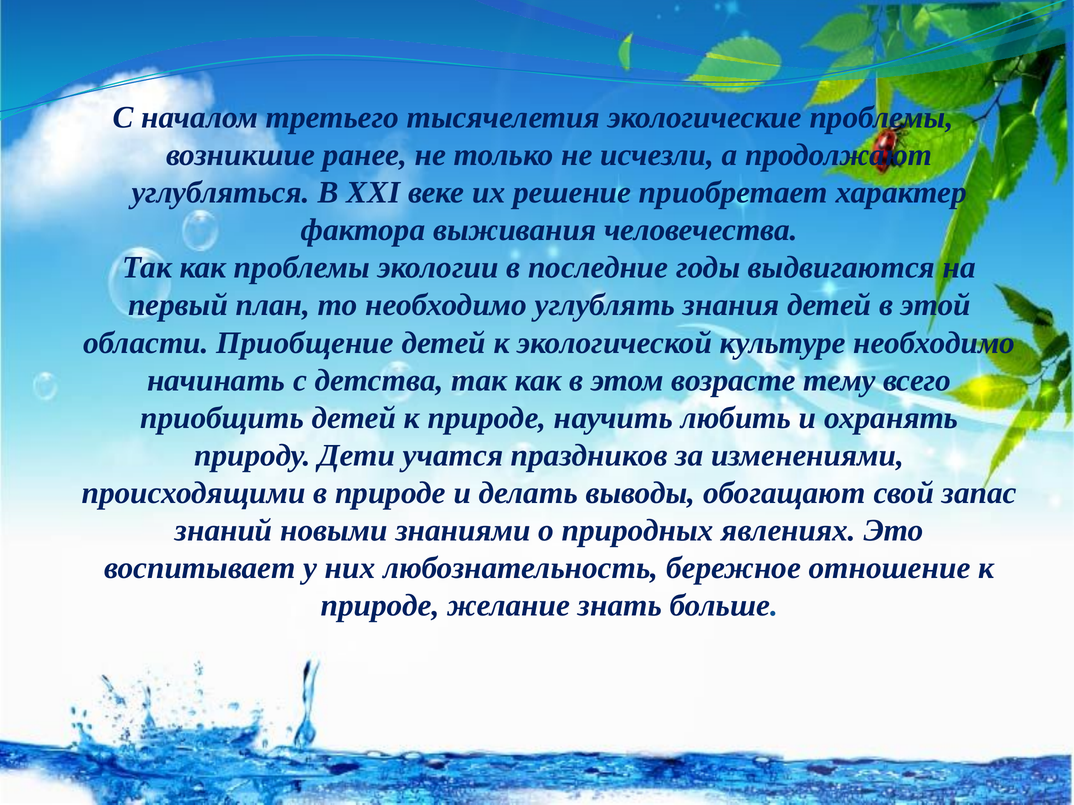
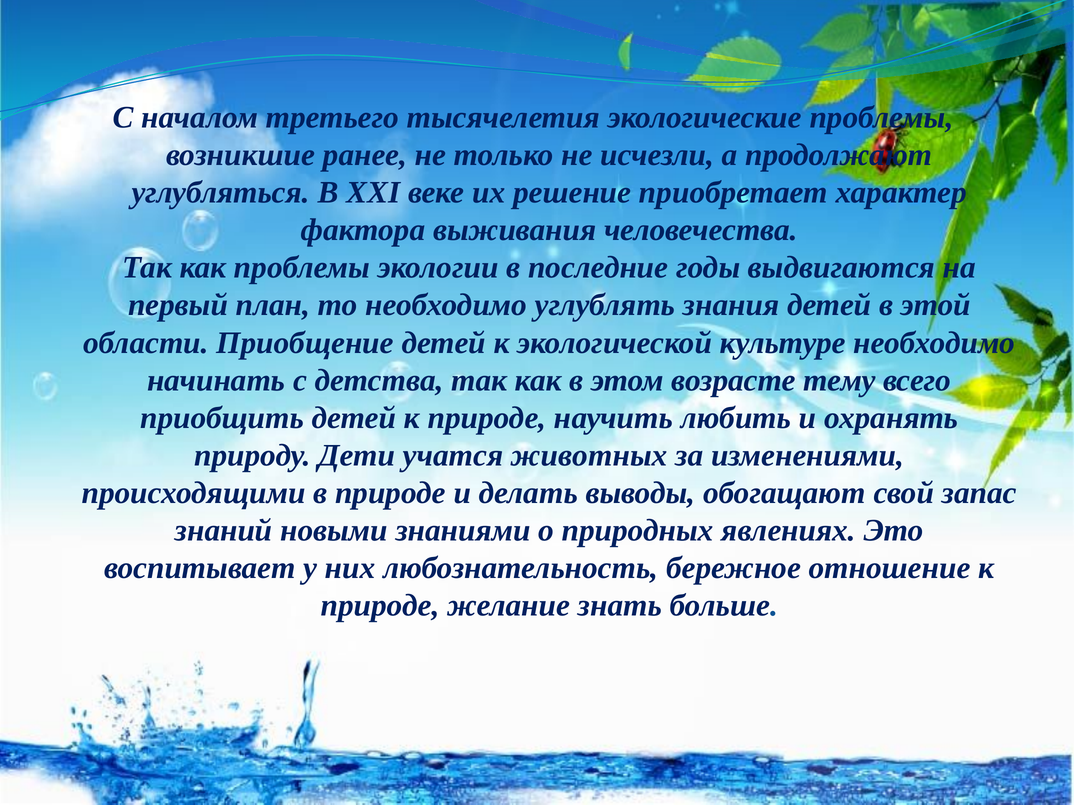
праздников: праздников -> животных
